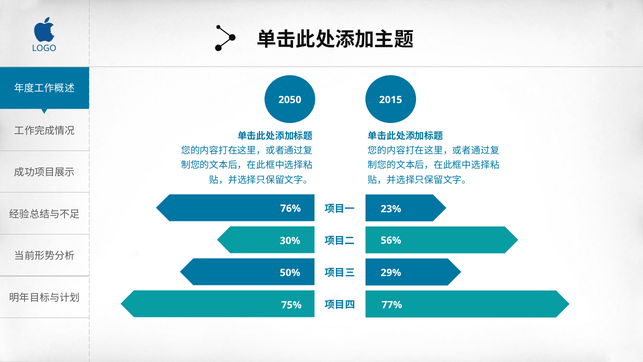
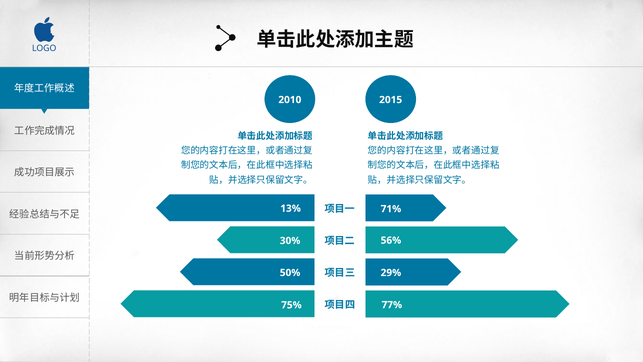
2050: 2050 -> 2010
76%: 76% -> 13%
23%: 23% -> 71%
